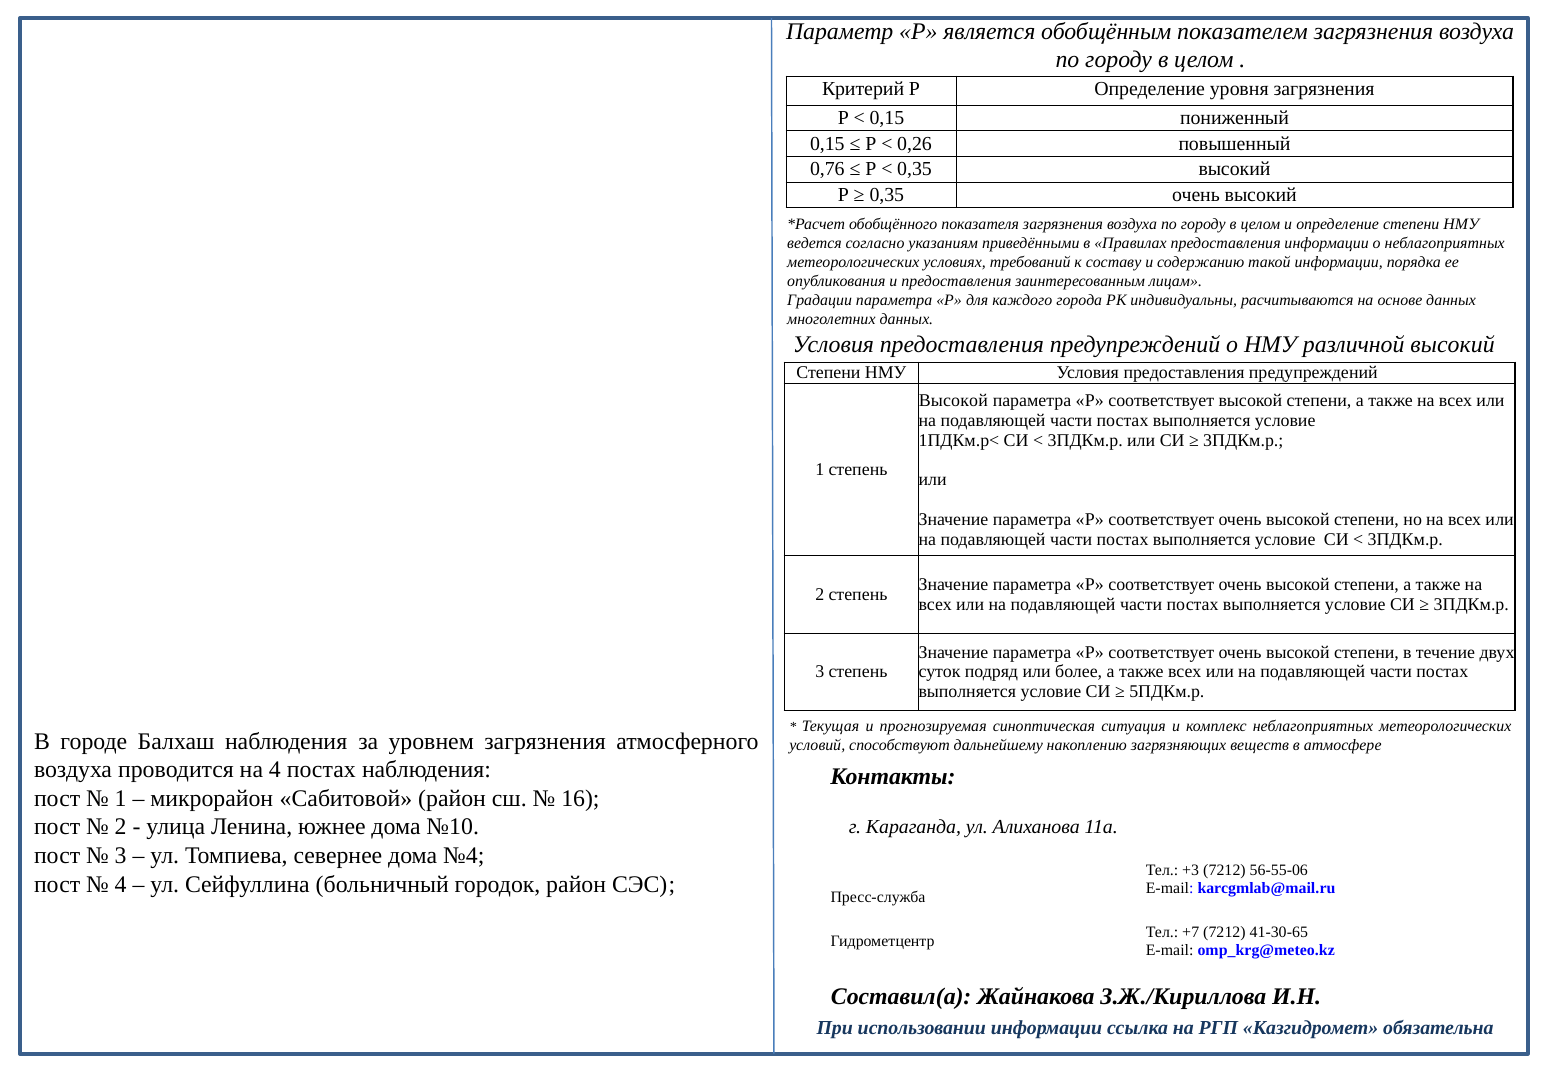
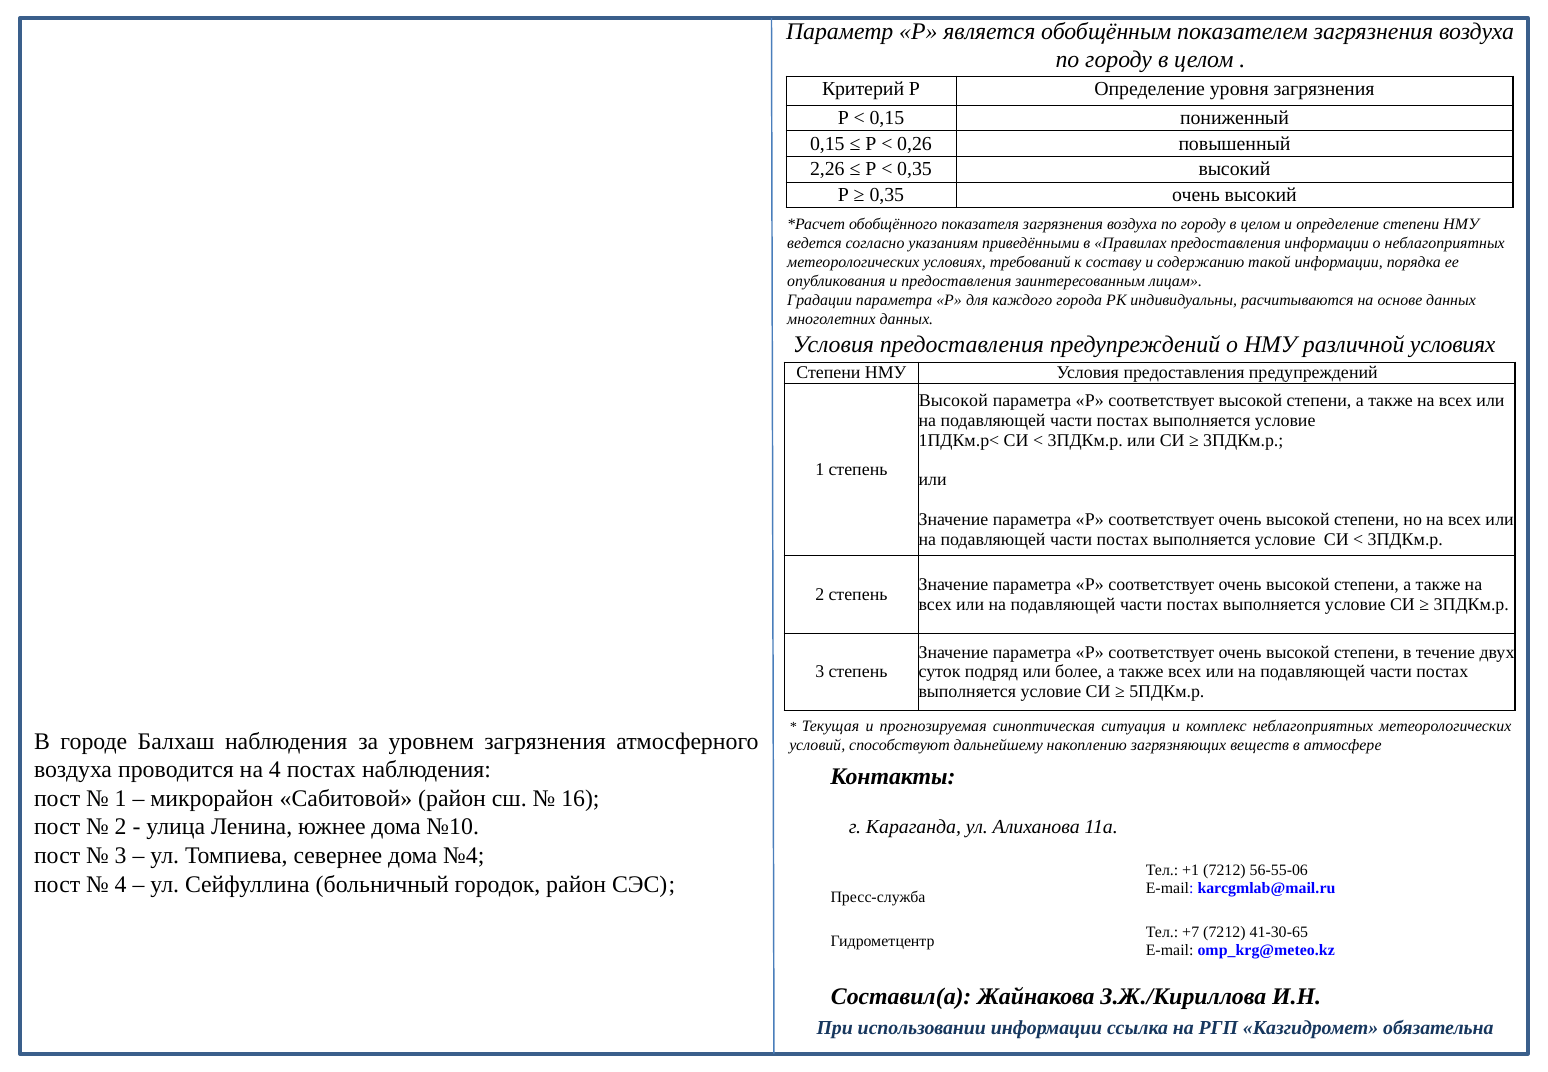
0,76: 0,76 -> 2,26
различной высокий: высокий -> условиях
+3: +3 -> +1
